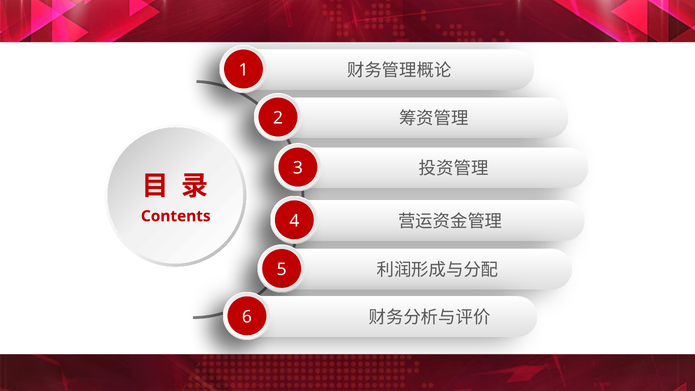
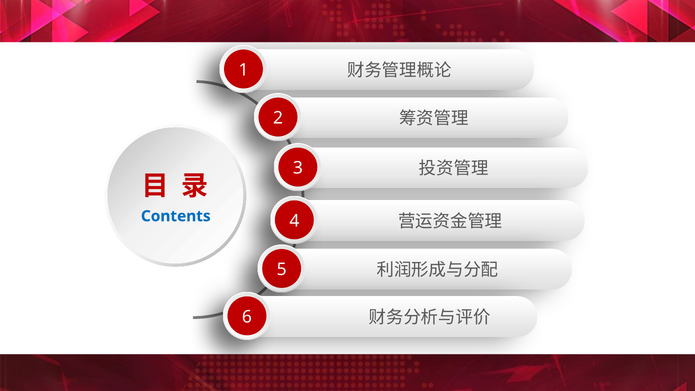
Contents colour: red -> blue
